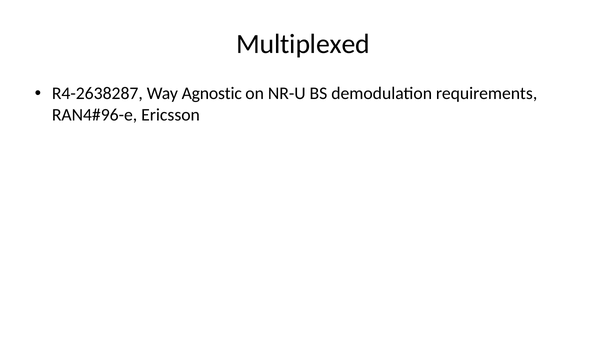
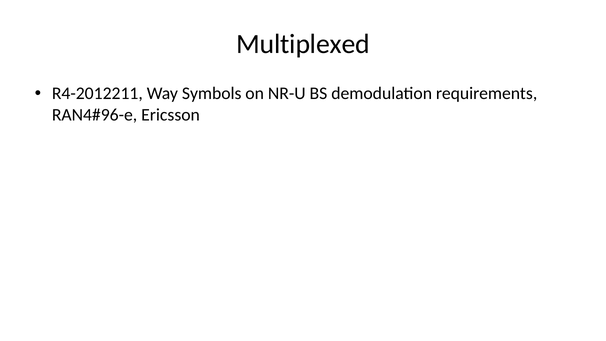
R4-2638287: R4-2638287 -> R4-2012211
Agnostic: Agnostic -> Symbols
